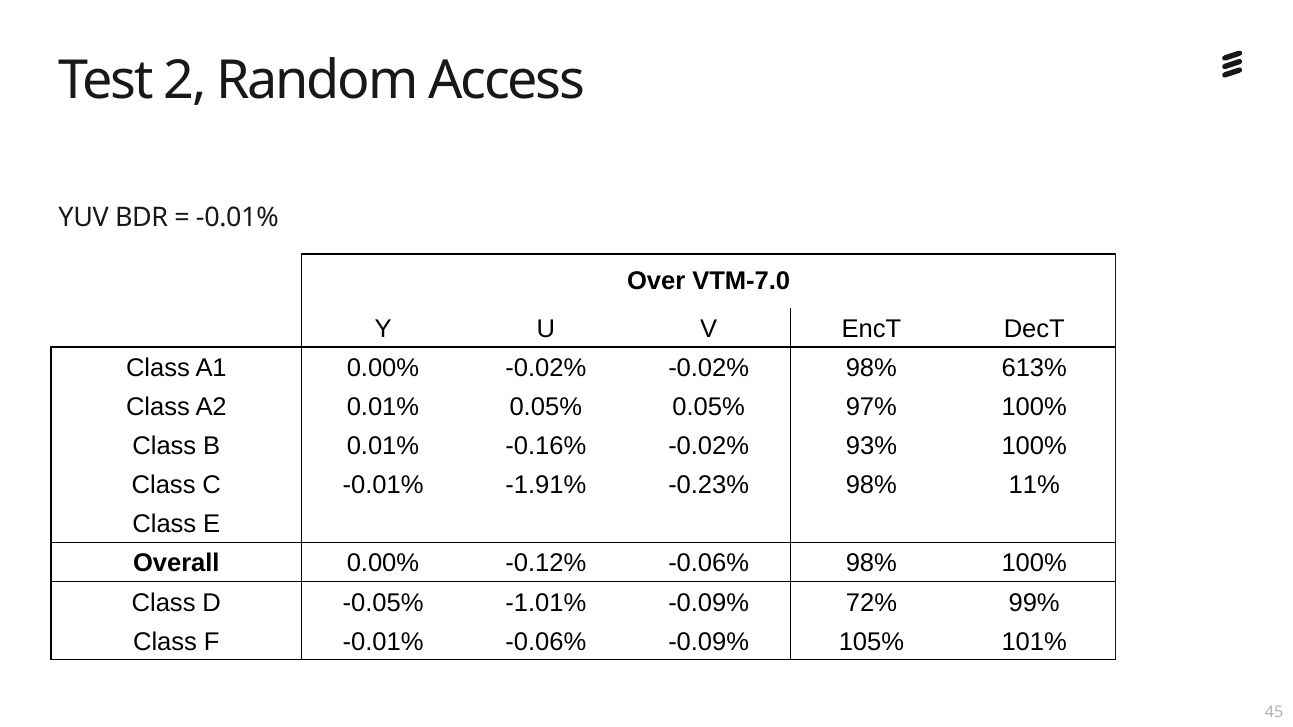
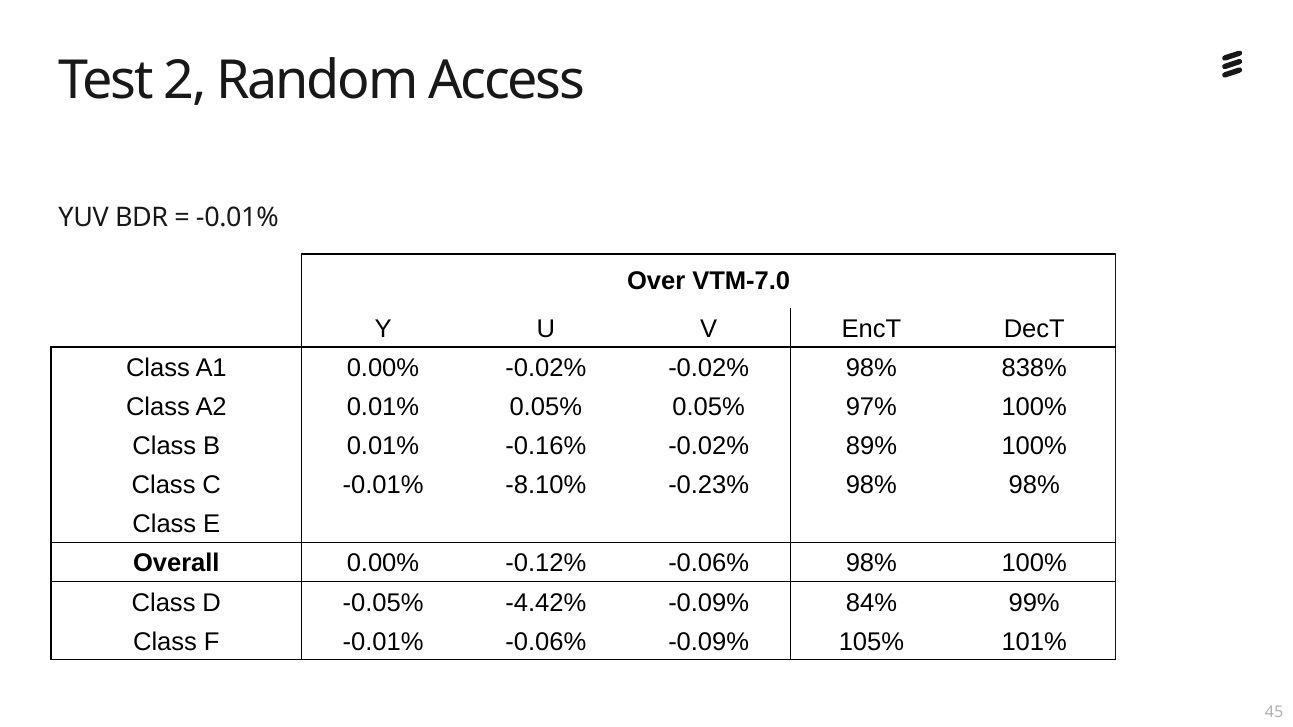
613%: 613% -> 838%
93%: 93% -> 89%
-1.91%: -1.91% -> -8.10%
98% 11%: 11% -> 98%
-1.01%: -1.01% -> -4.42%
72%: 72% -> 84%
